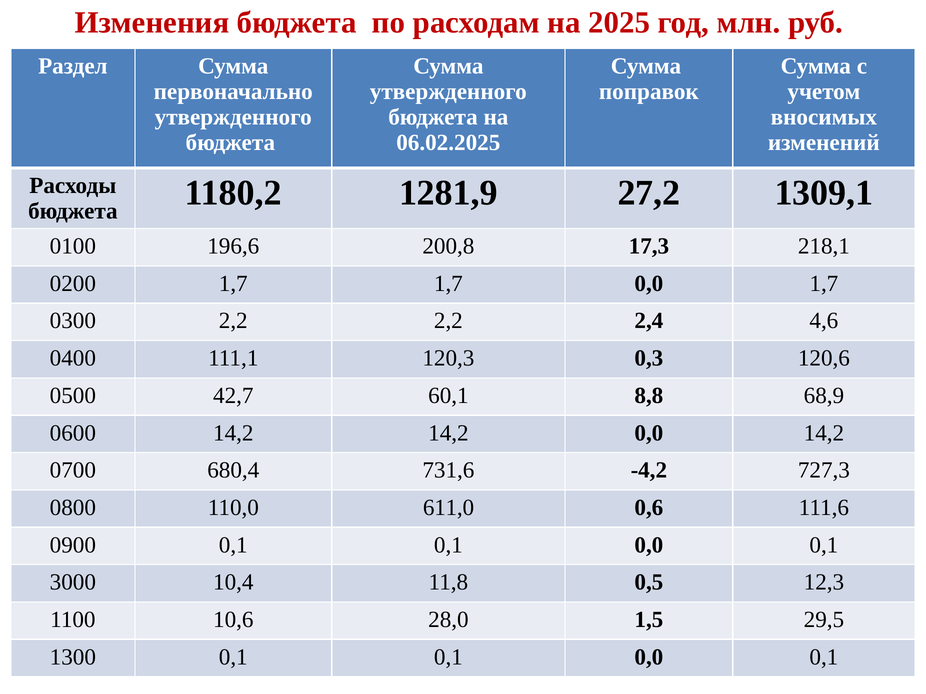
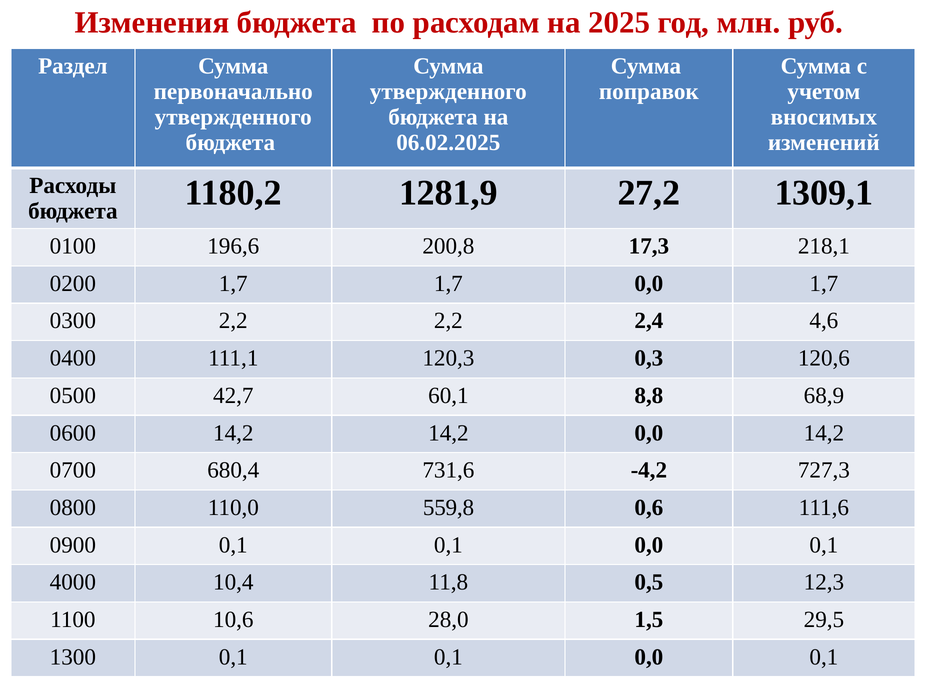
611,0: 611,0 -> 559,8
3000: 3000 -> 4000
